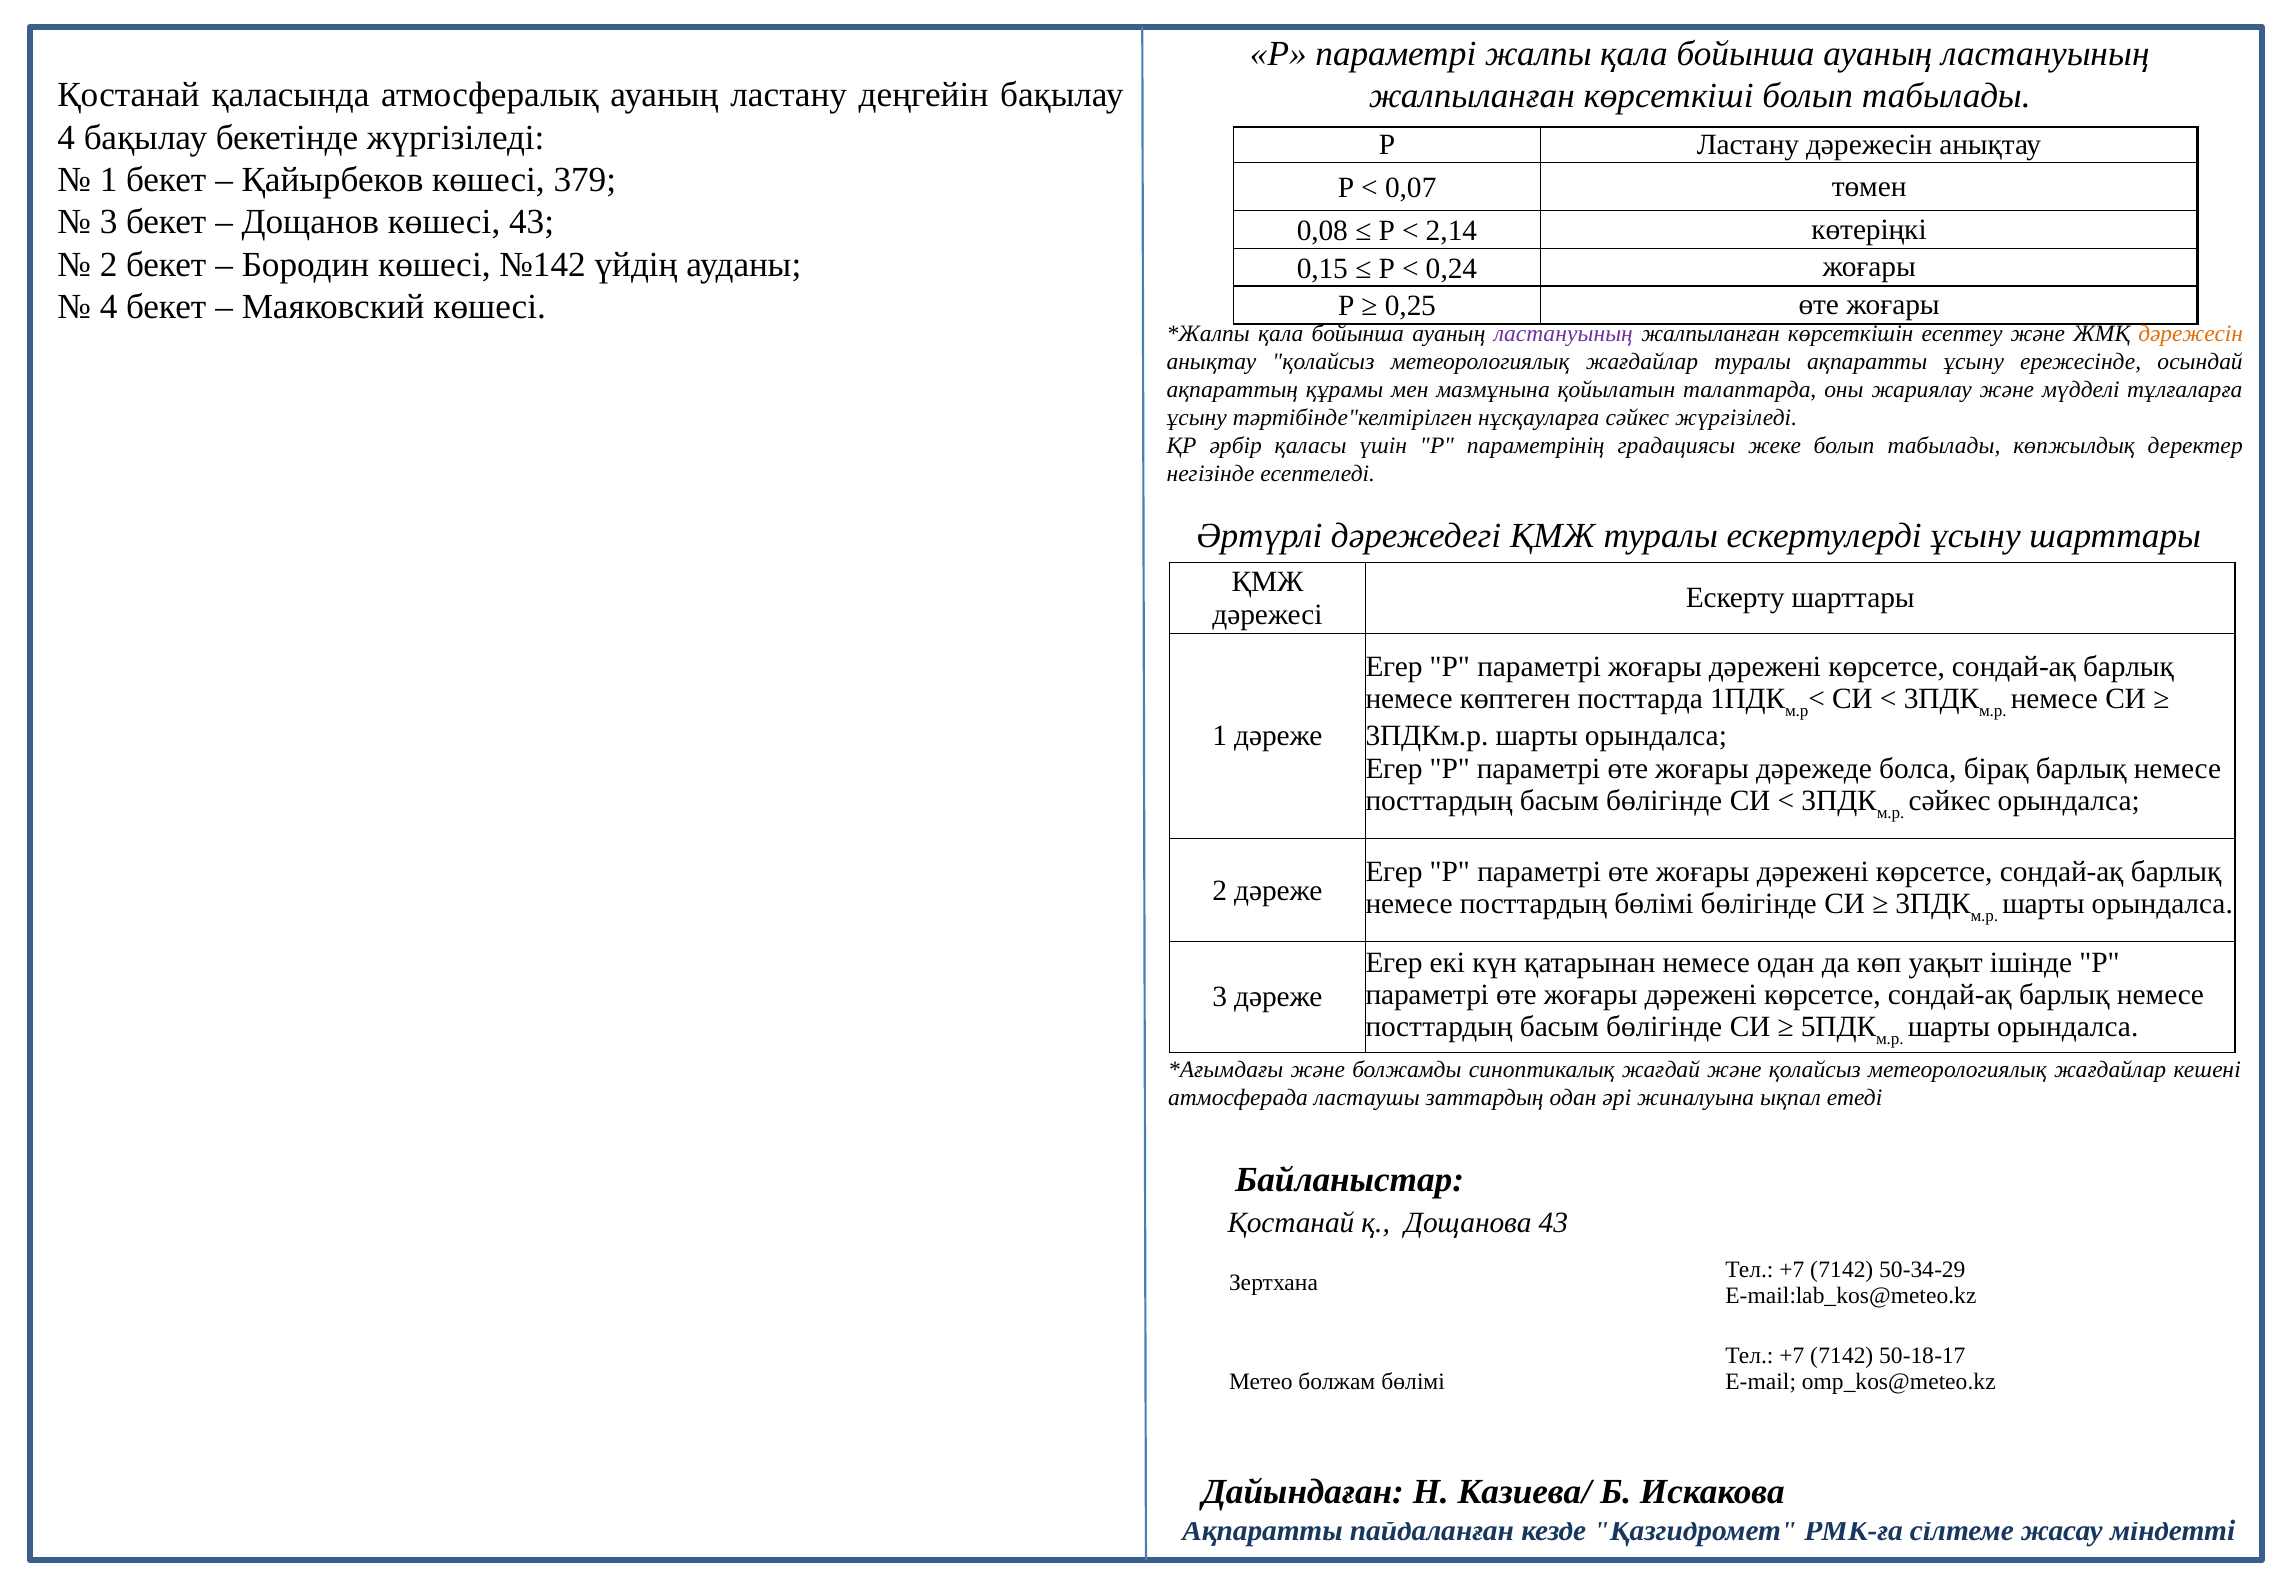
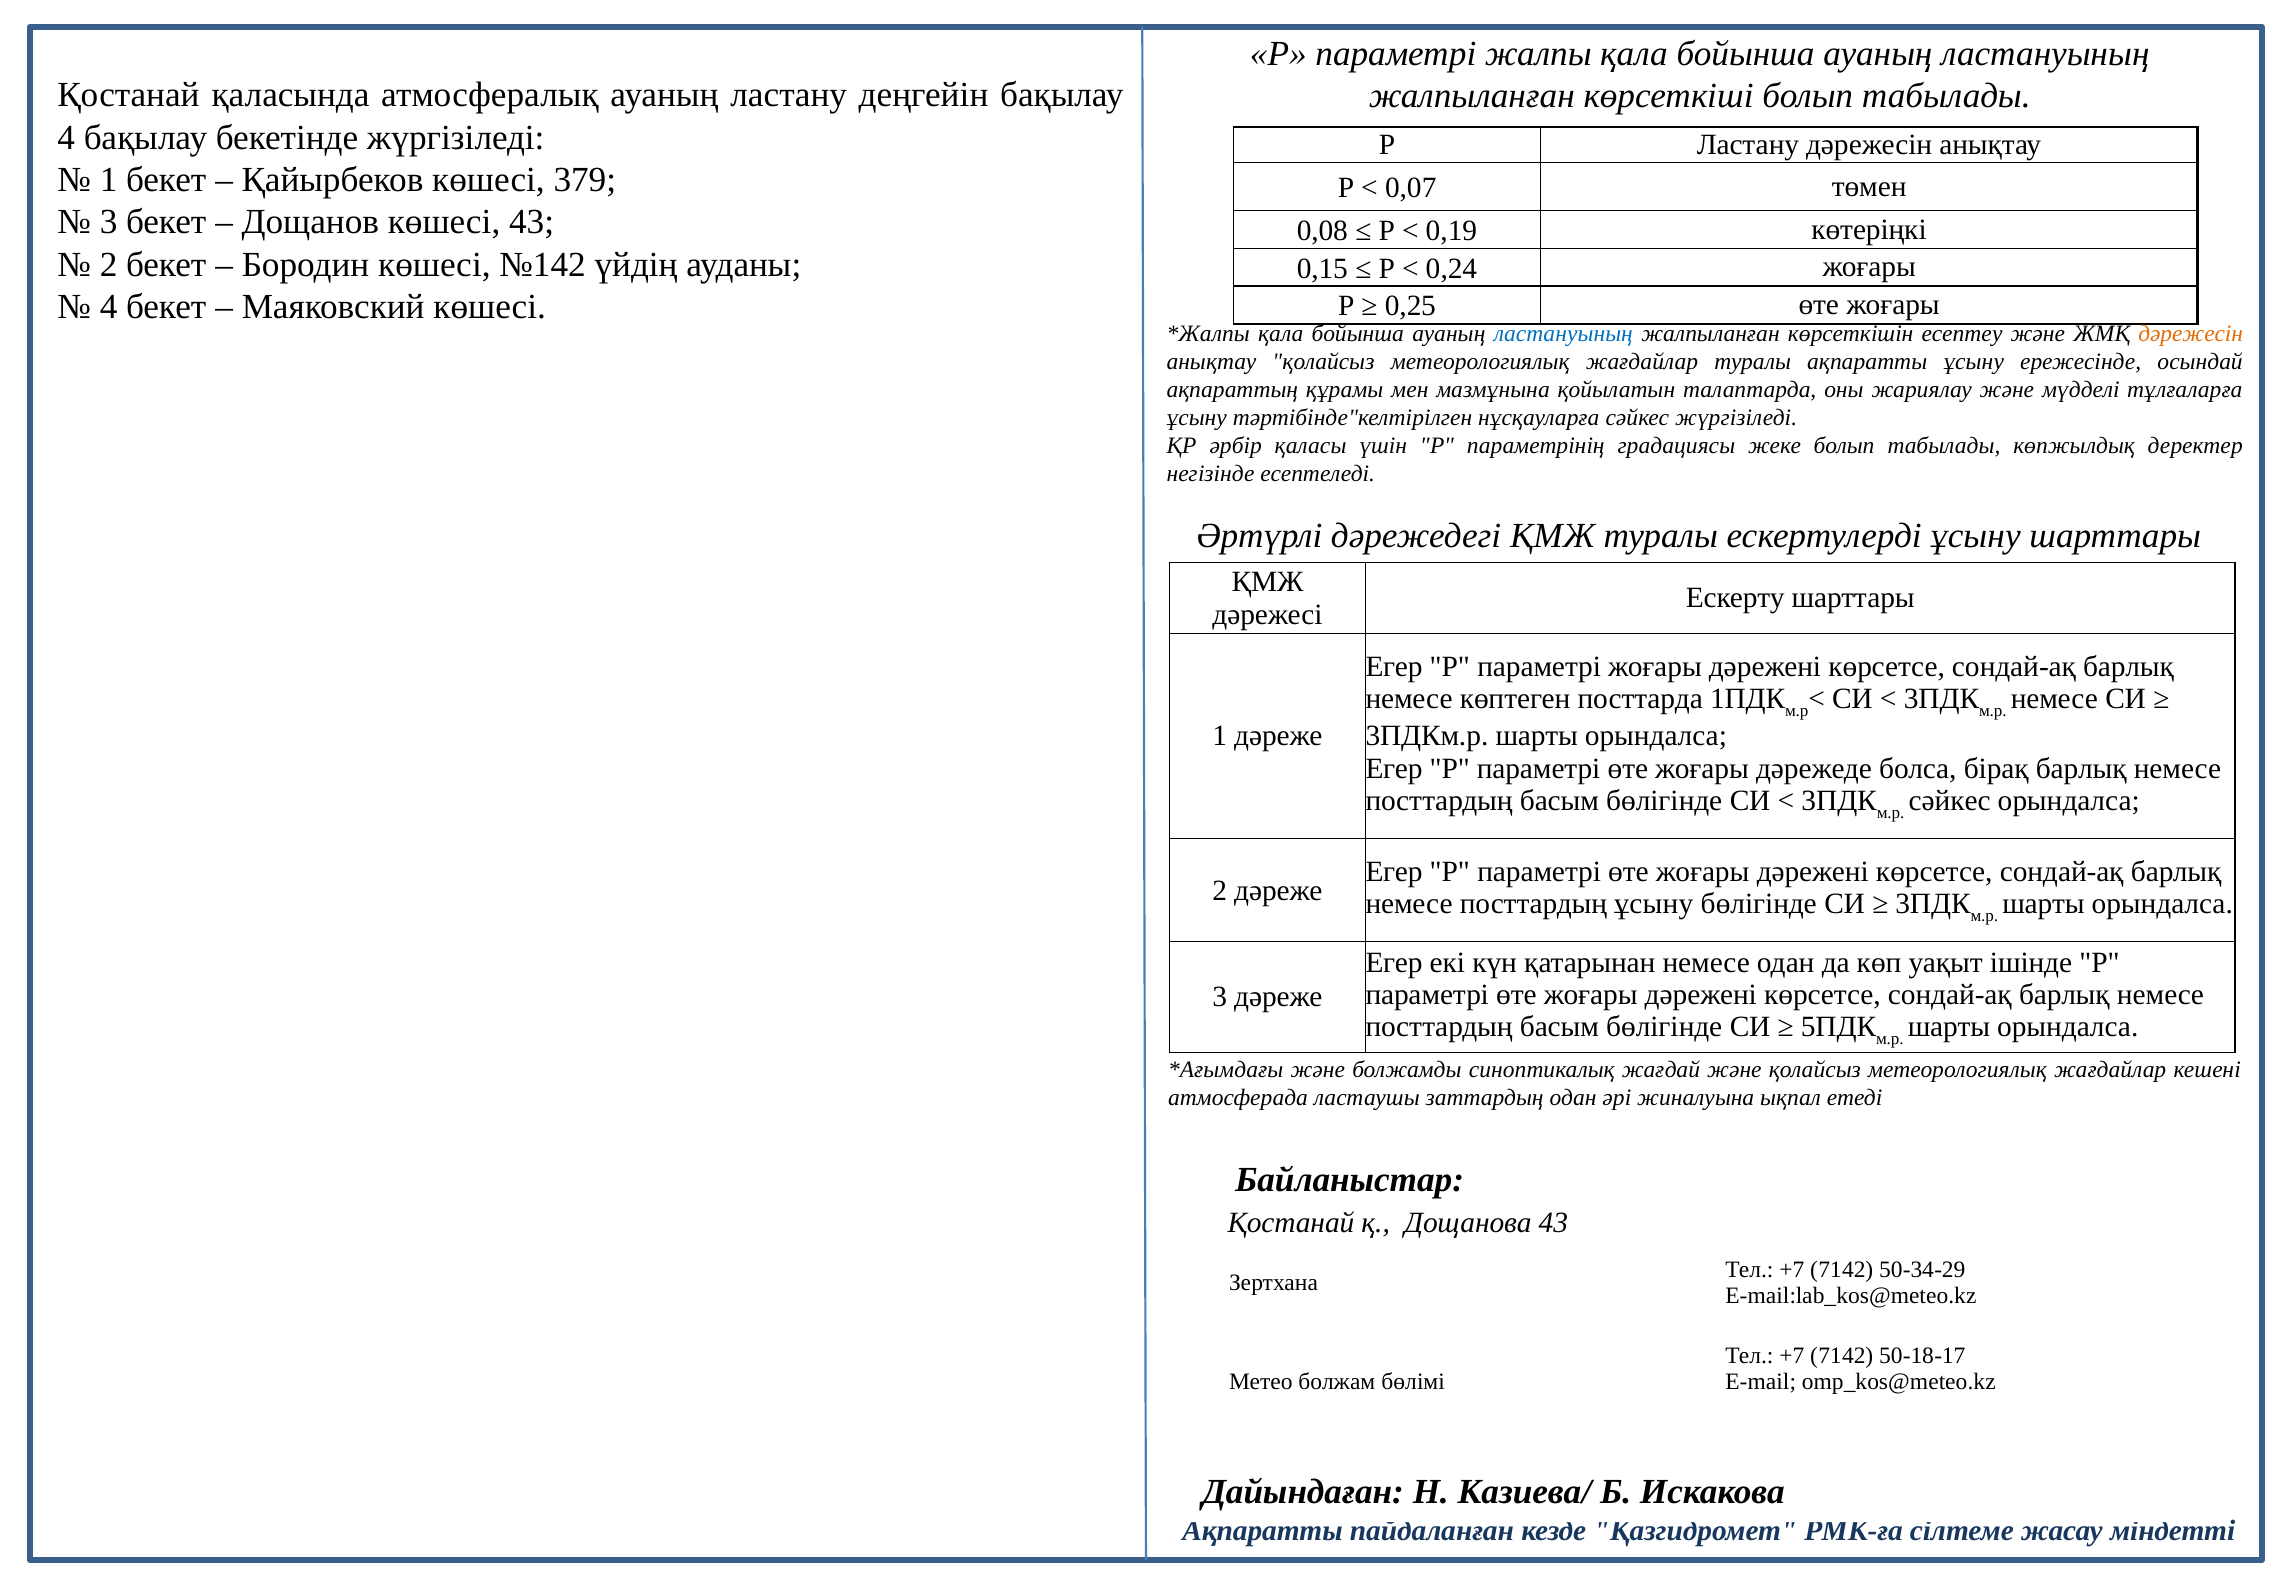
2,14: 2,14 -> 0,19
ластануының at (1563, 333) colour: purple -> blue
посттардың бөлімі: бөлімі -> ұсыну
